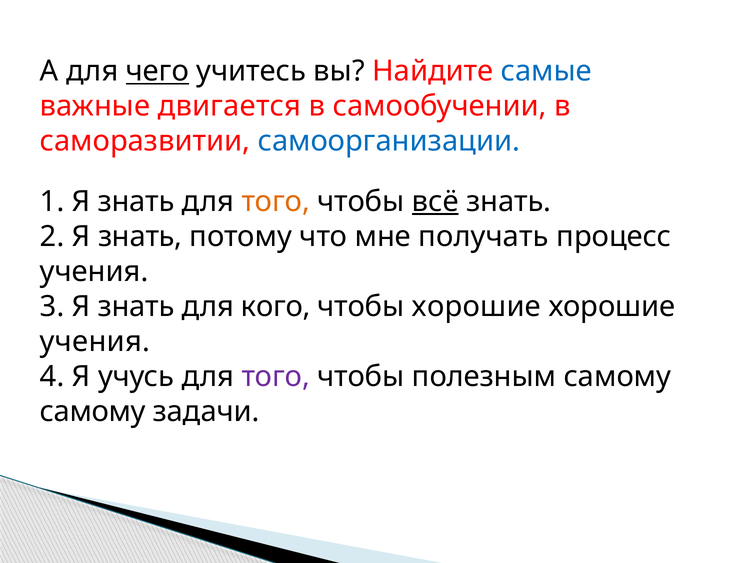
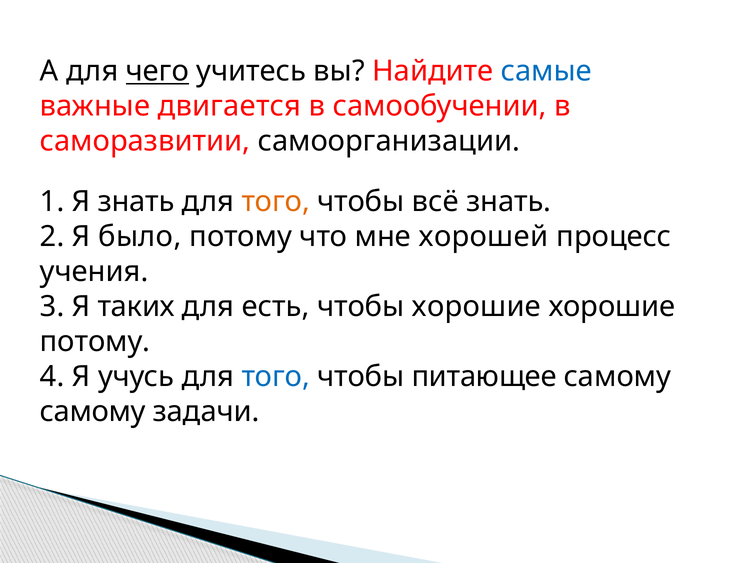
самоорганизации colour: blue -> black
всё underline: present -> none
2 Я знать: знать -> было
получать: получать -> хорошей
3 Я знать: знать -> таких
кого: кого -> есть
учения at (95, 341): учения -> потому
того at (276, 376) colour: purple -> blue
полезным: полезным -> питающее
